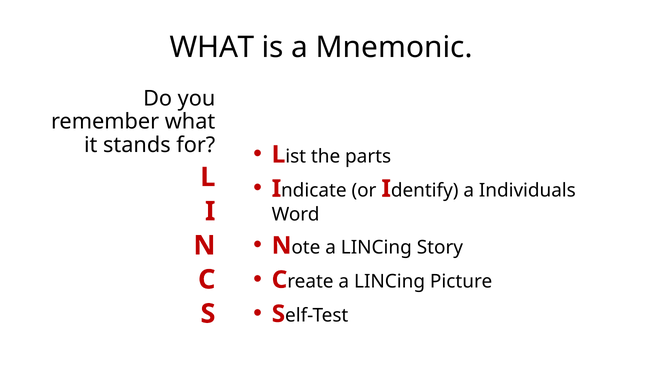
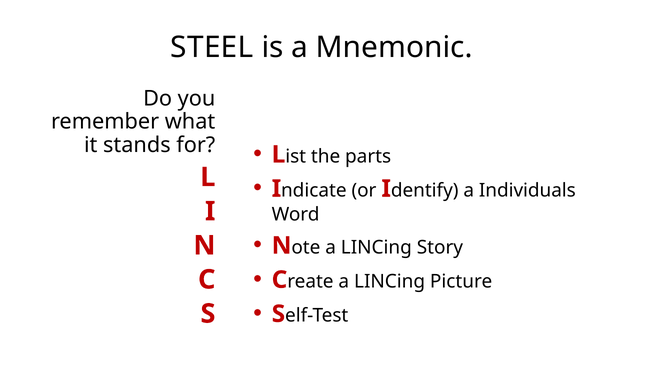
WHAT at (212, 47): WHAT -> STEEL
